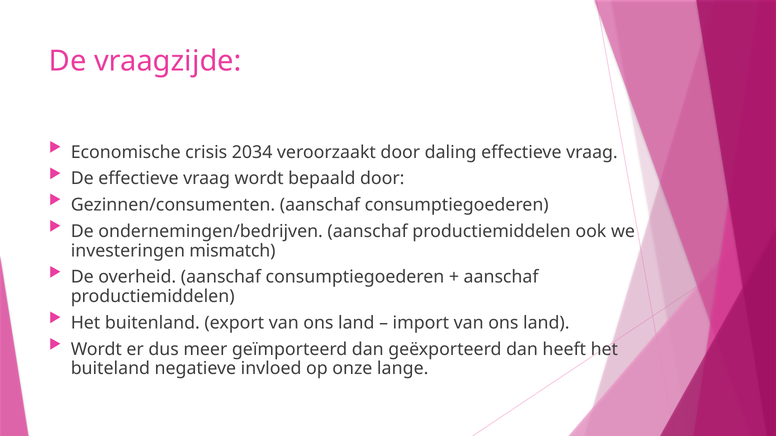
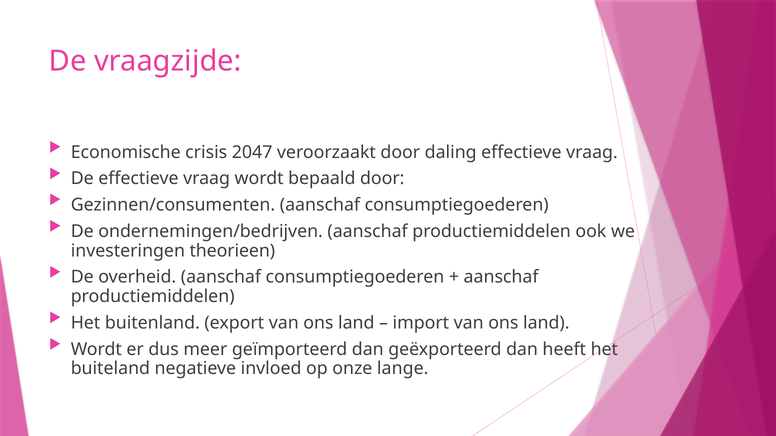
2034: 2034 -> 2047
mismatch: mismatch -> theorieen
